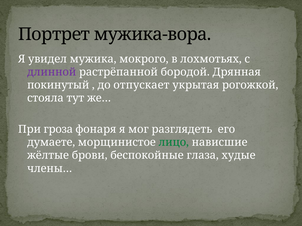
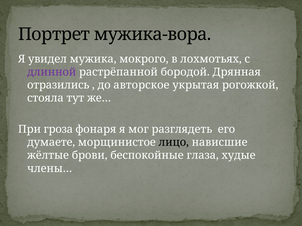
покинутый: покинутый -> отразились
отпускает: отпускает -> авторское
лицо colour: green -> black
